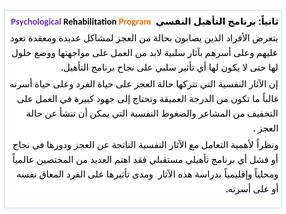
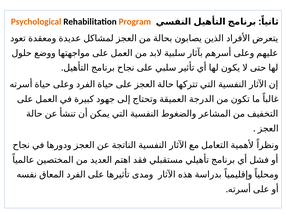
Psychological colour: purple -> orange
